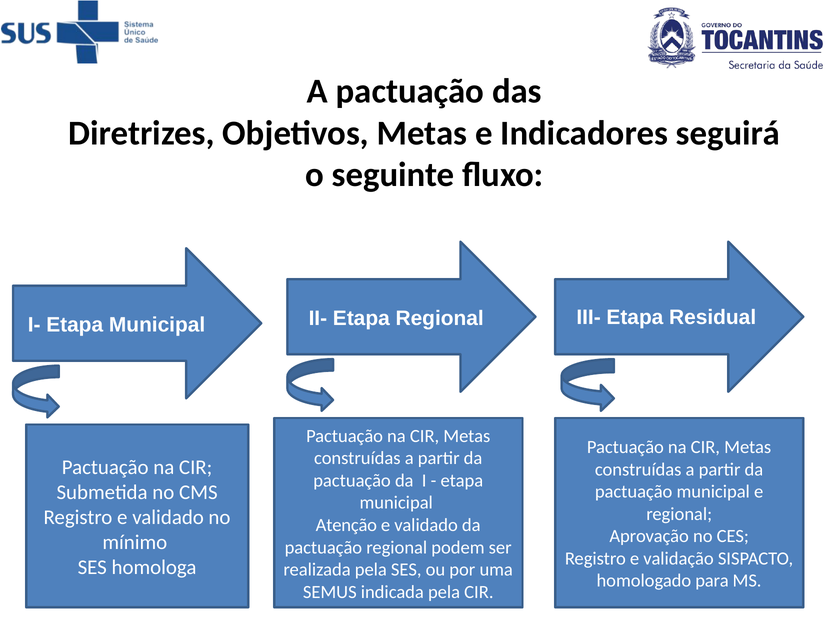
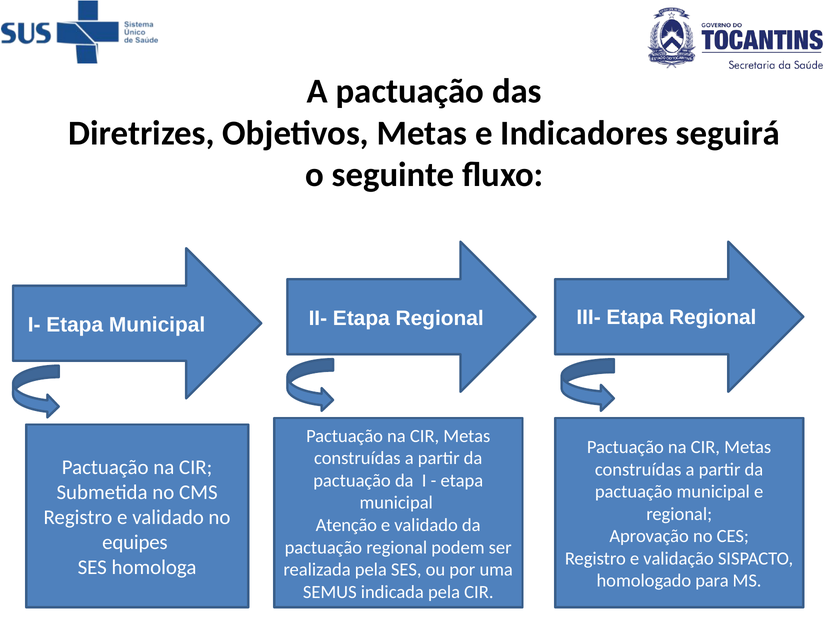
III- Etapa Residual: Residual -> Regional
mínimo: mínimo -> equipes
